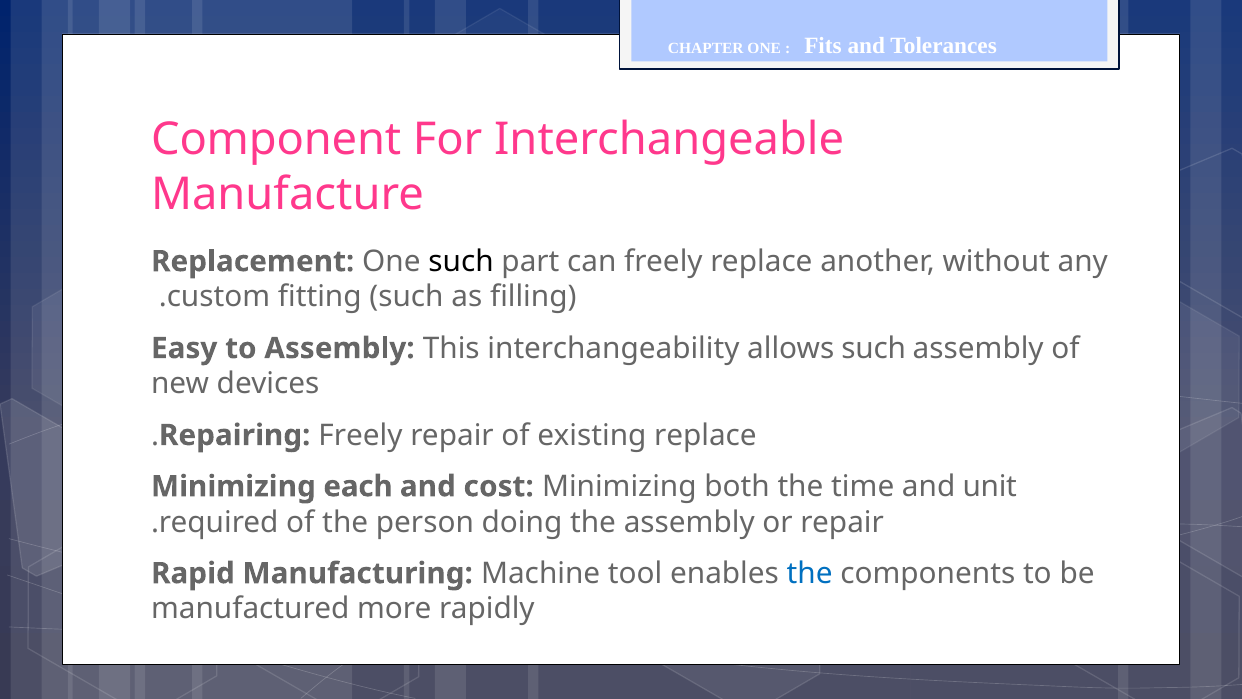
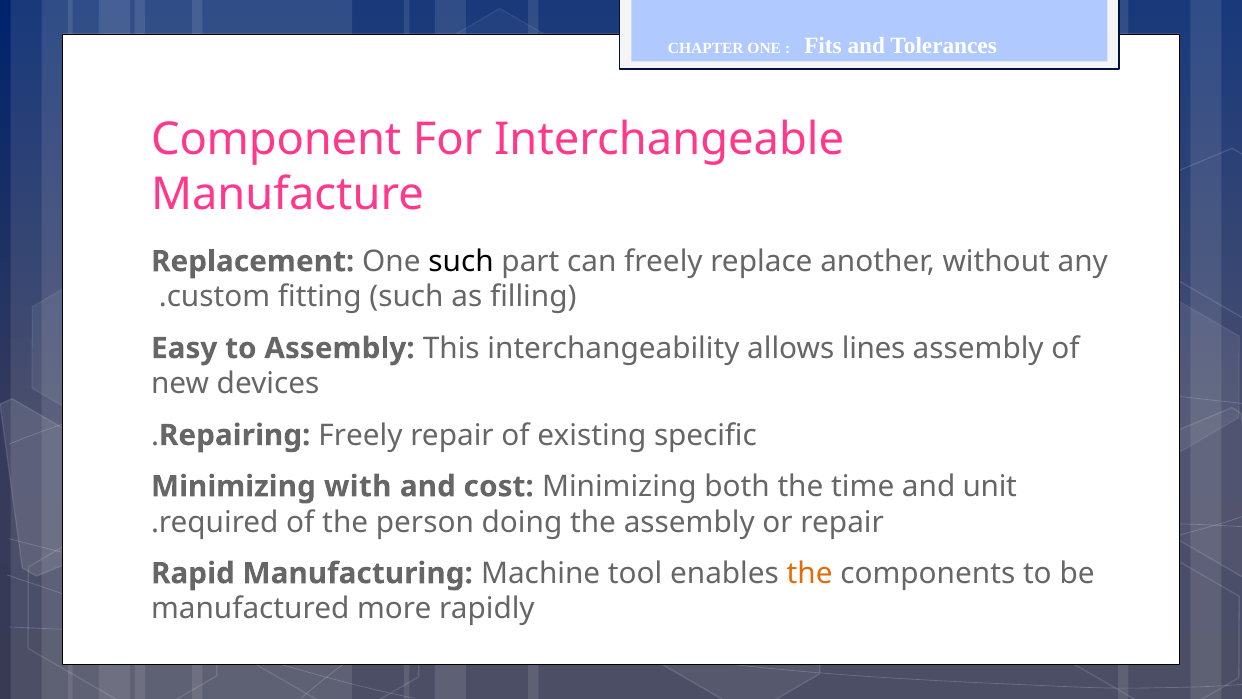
allows such: such -> lines
existing replace: replace -> specific
each: each -> with
the at (810, 573) colour: blue -> orange
